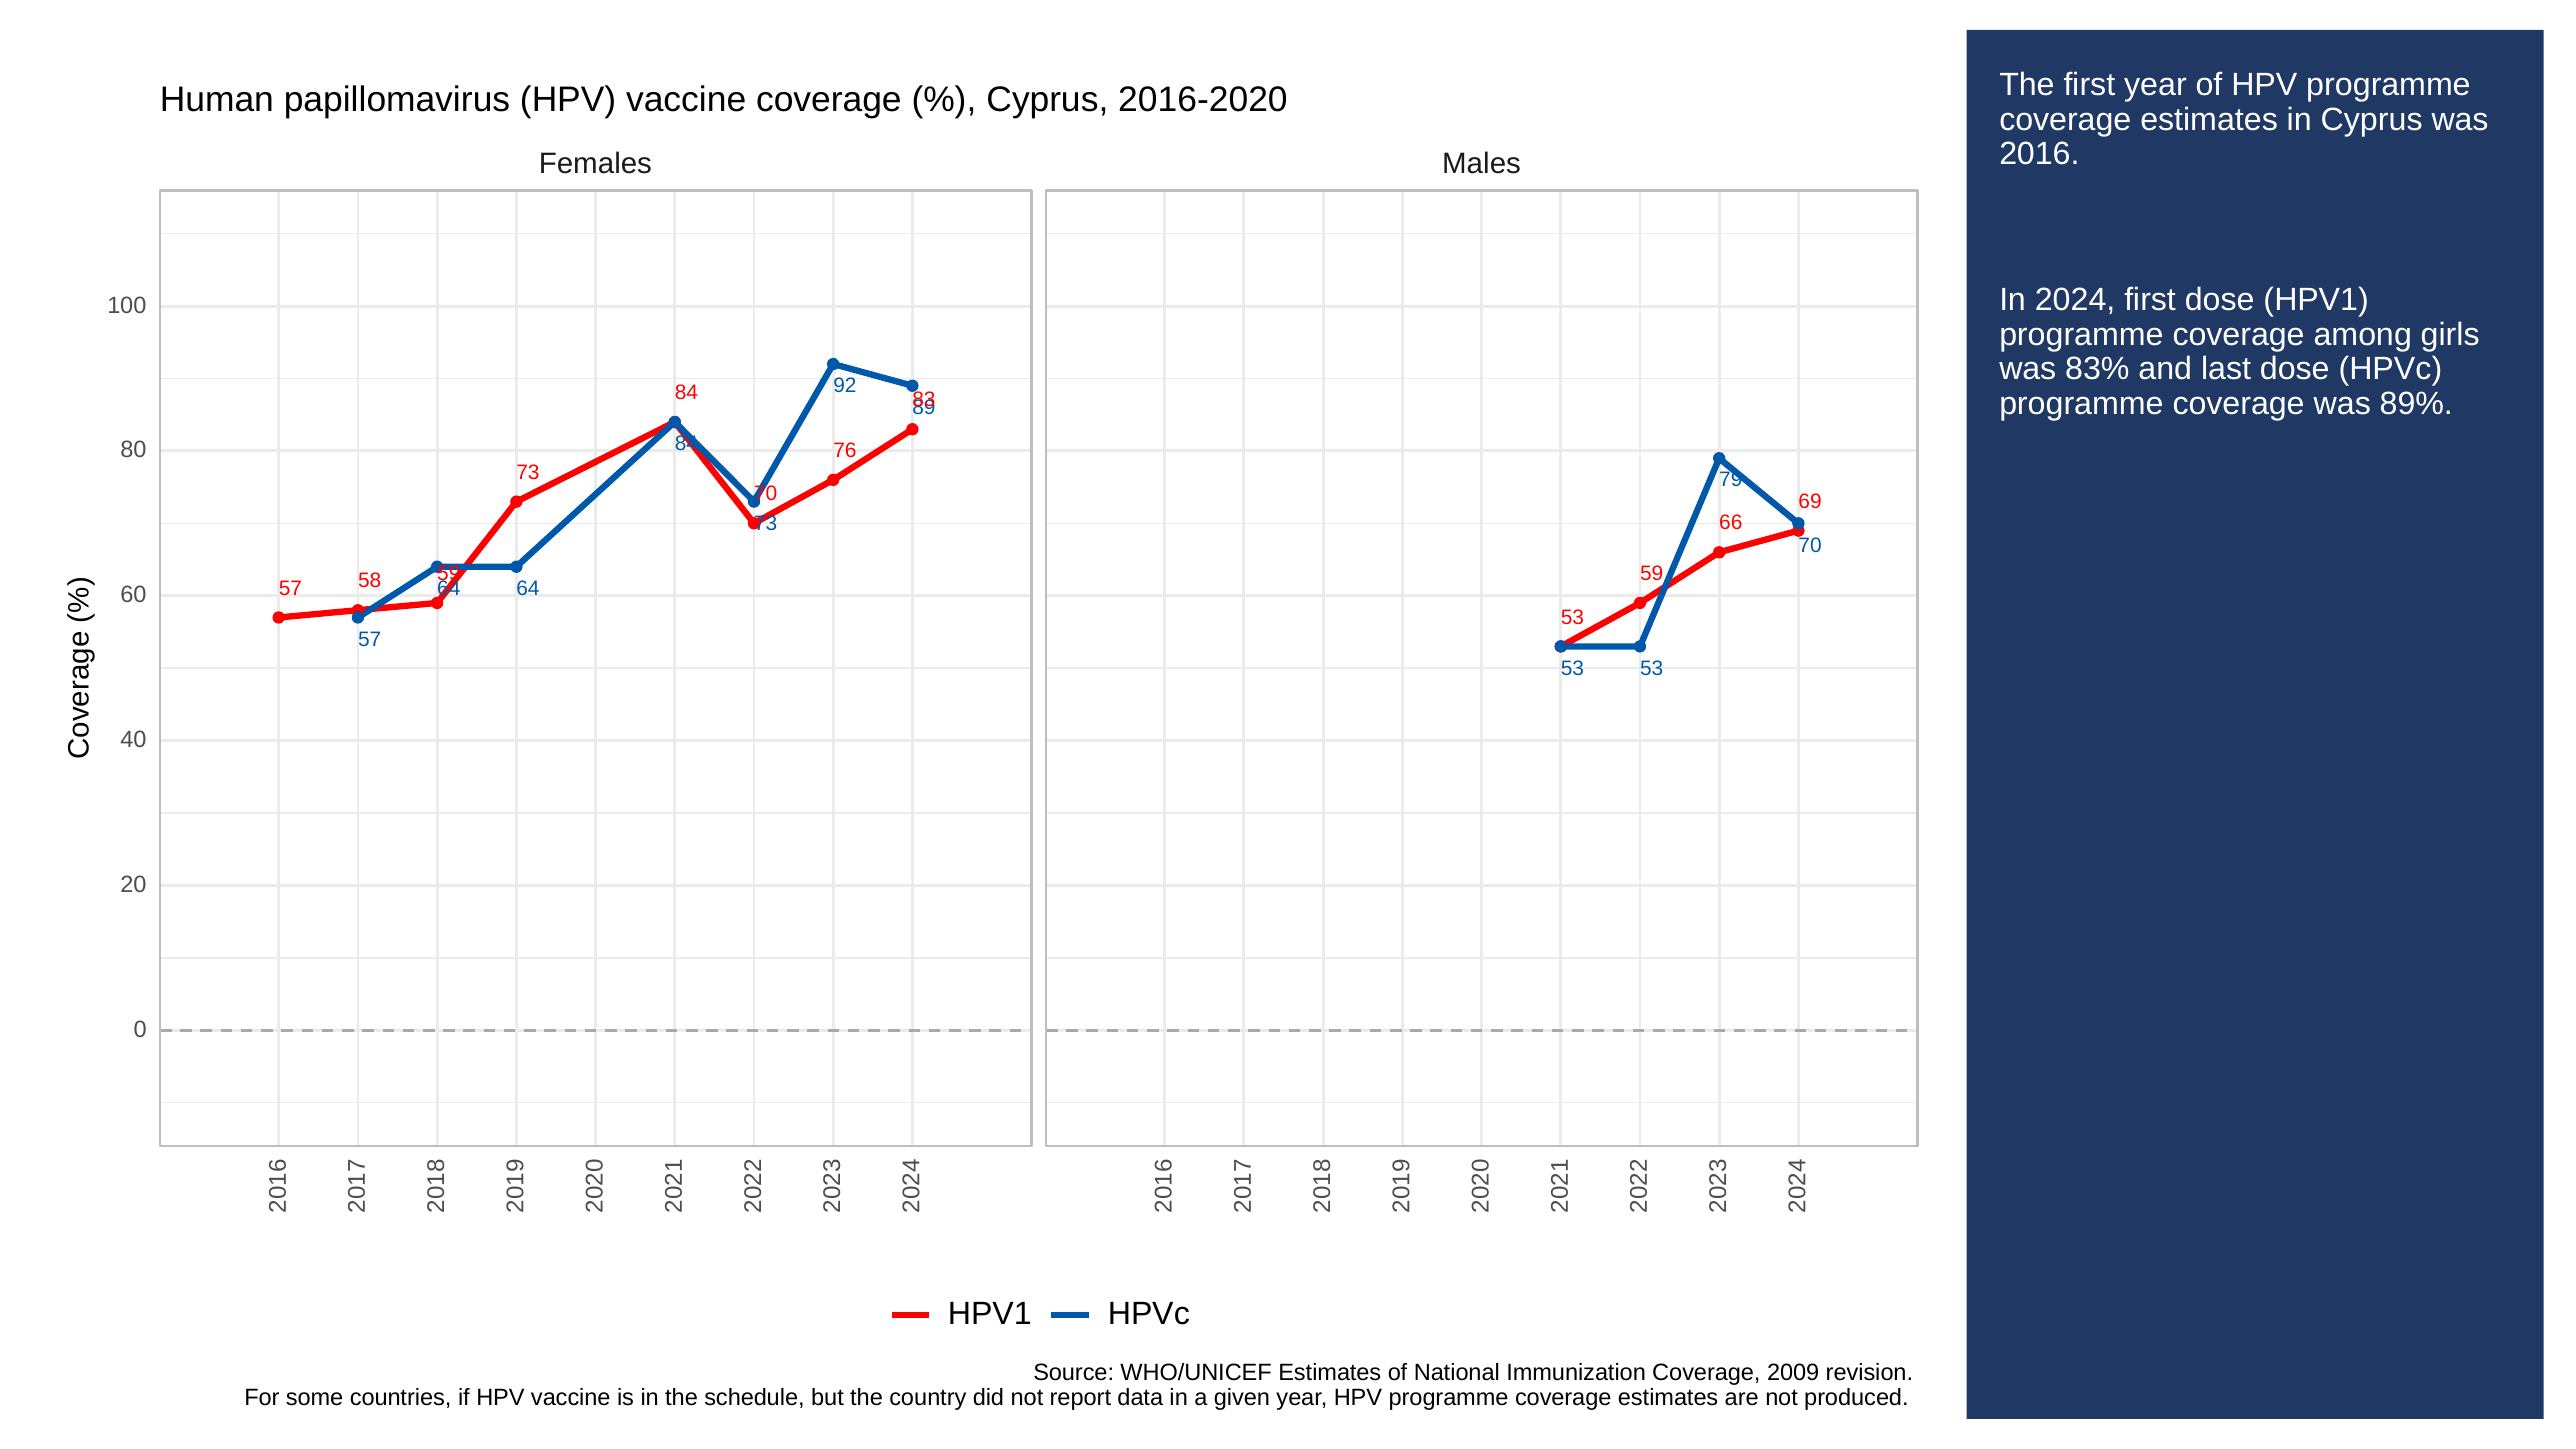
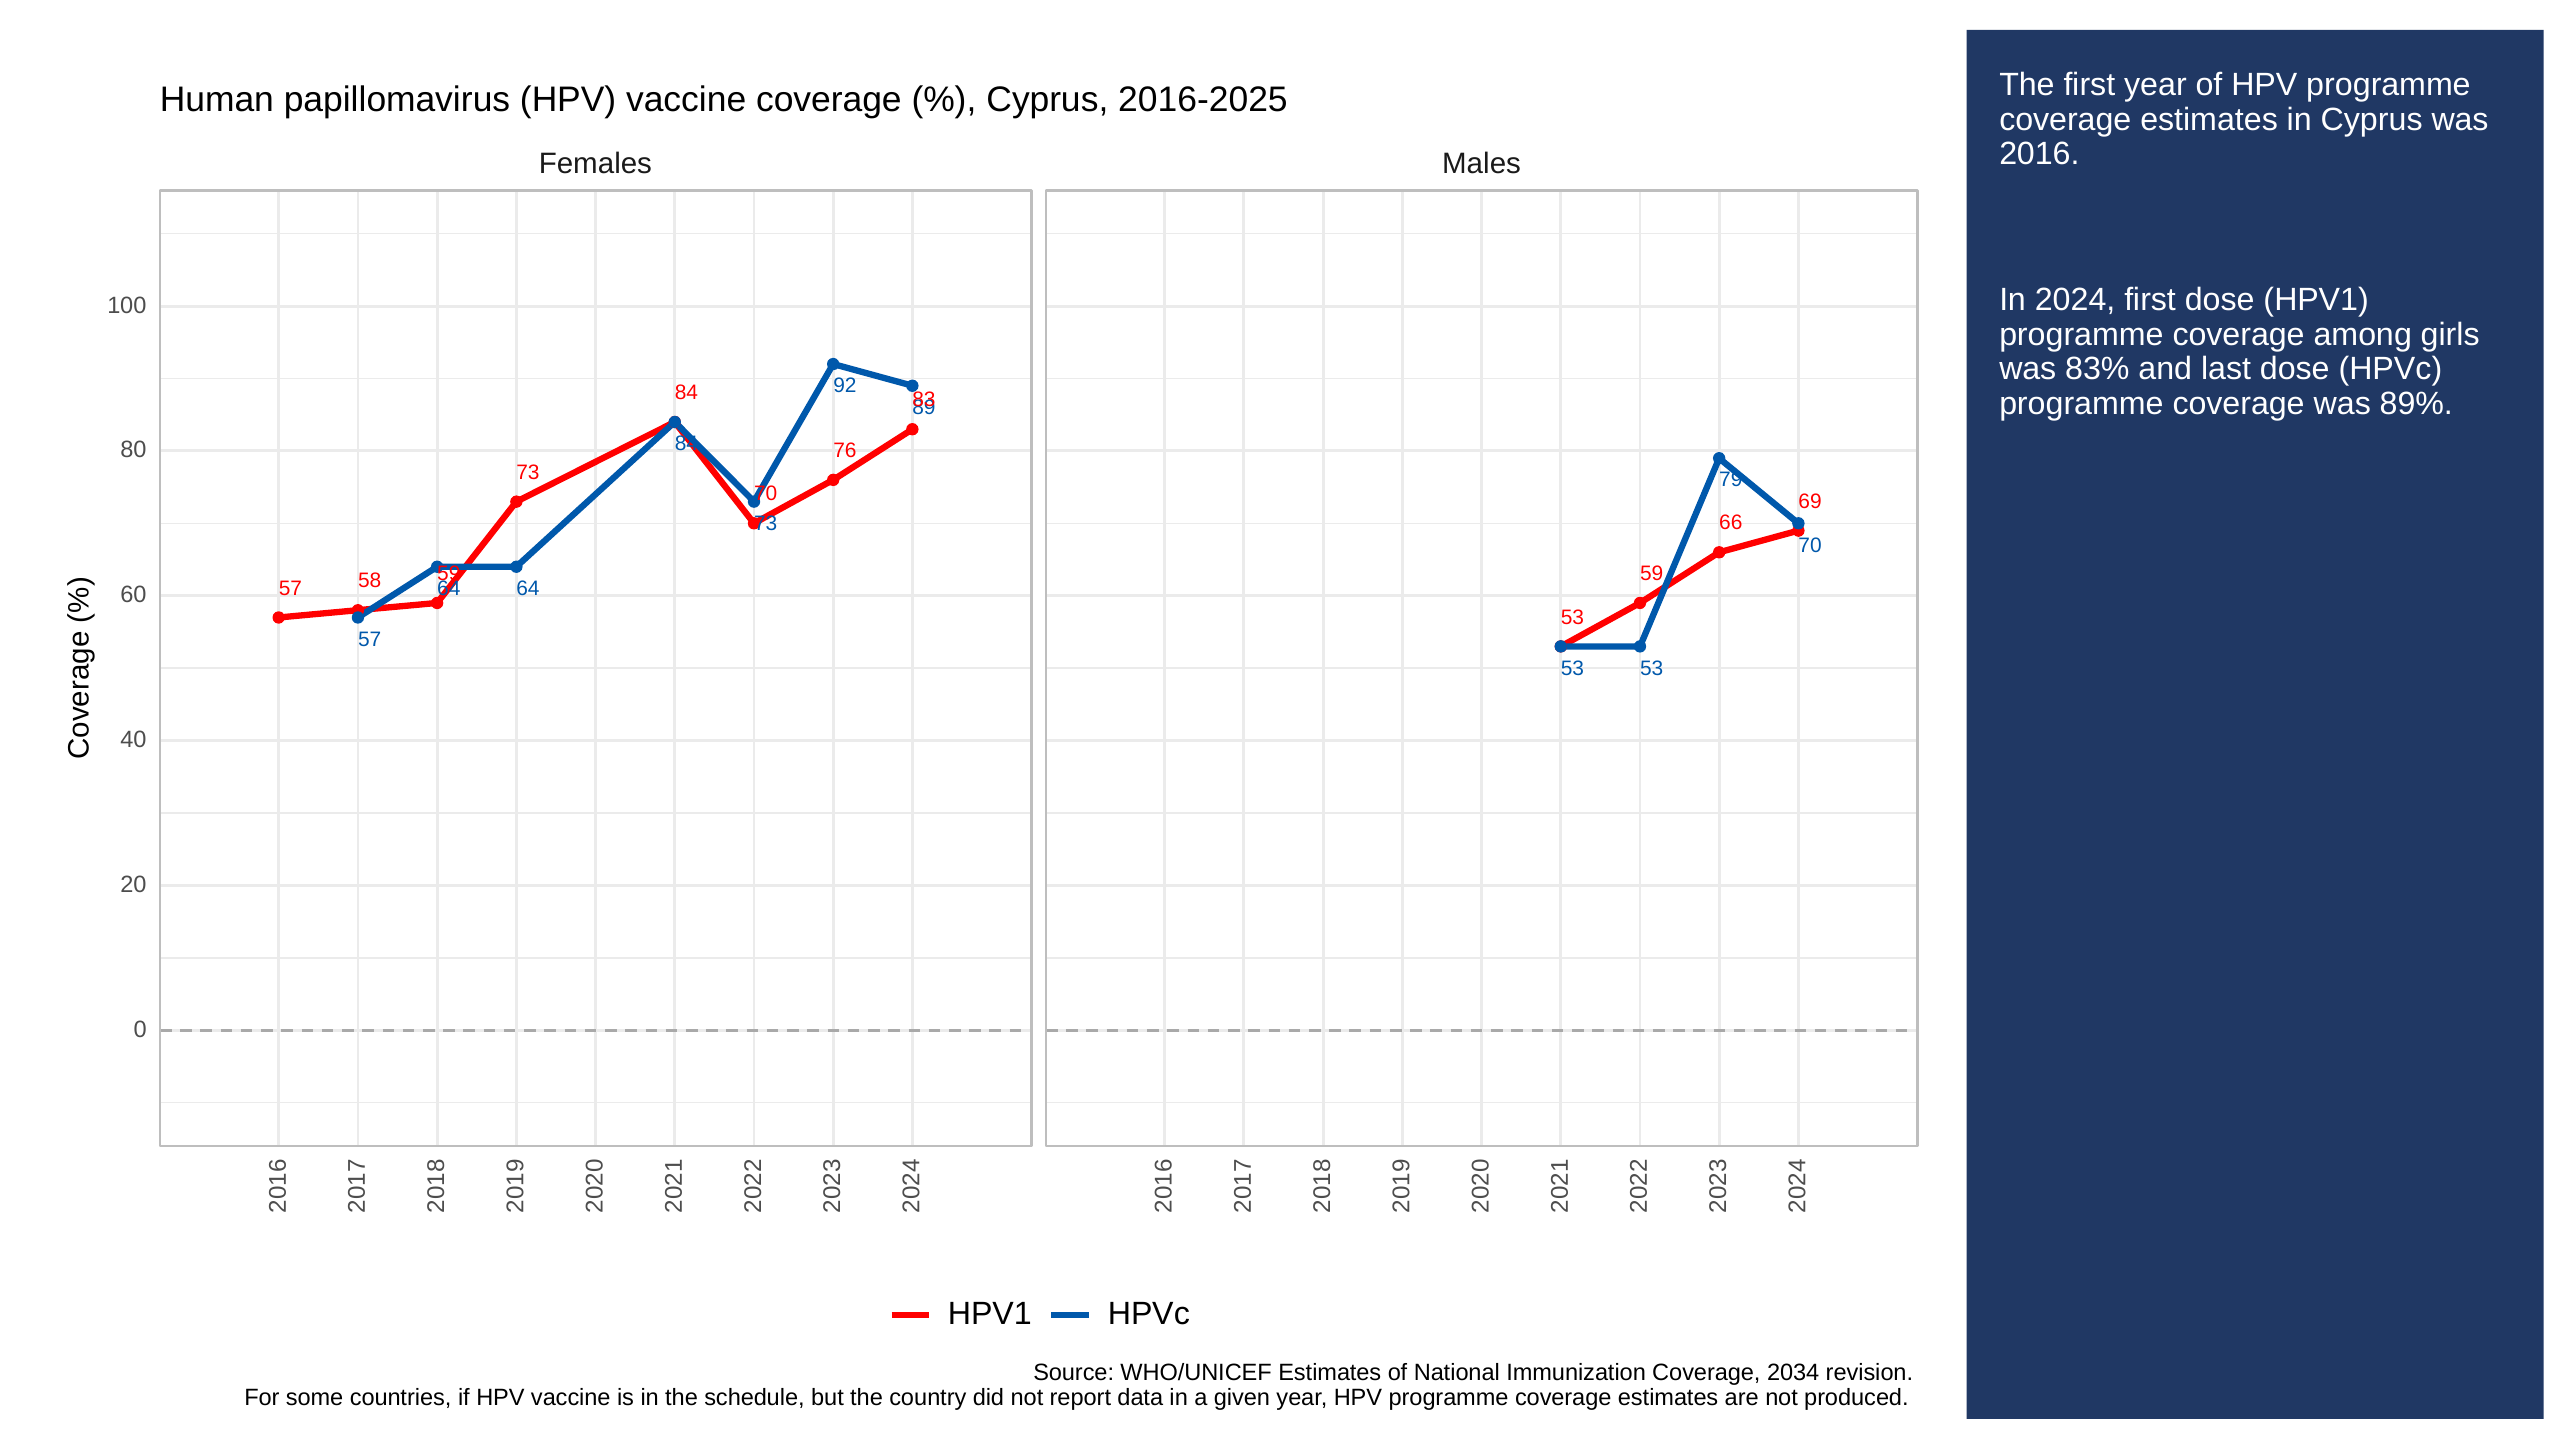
2016-2020: 2016-2020 -> 2016-2025
2009: 2009 -> 2034
